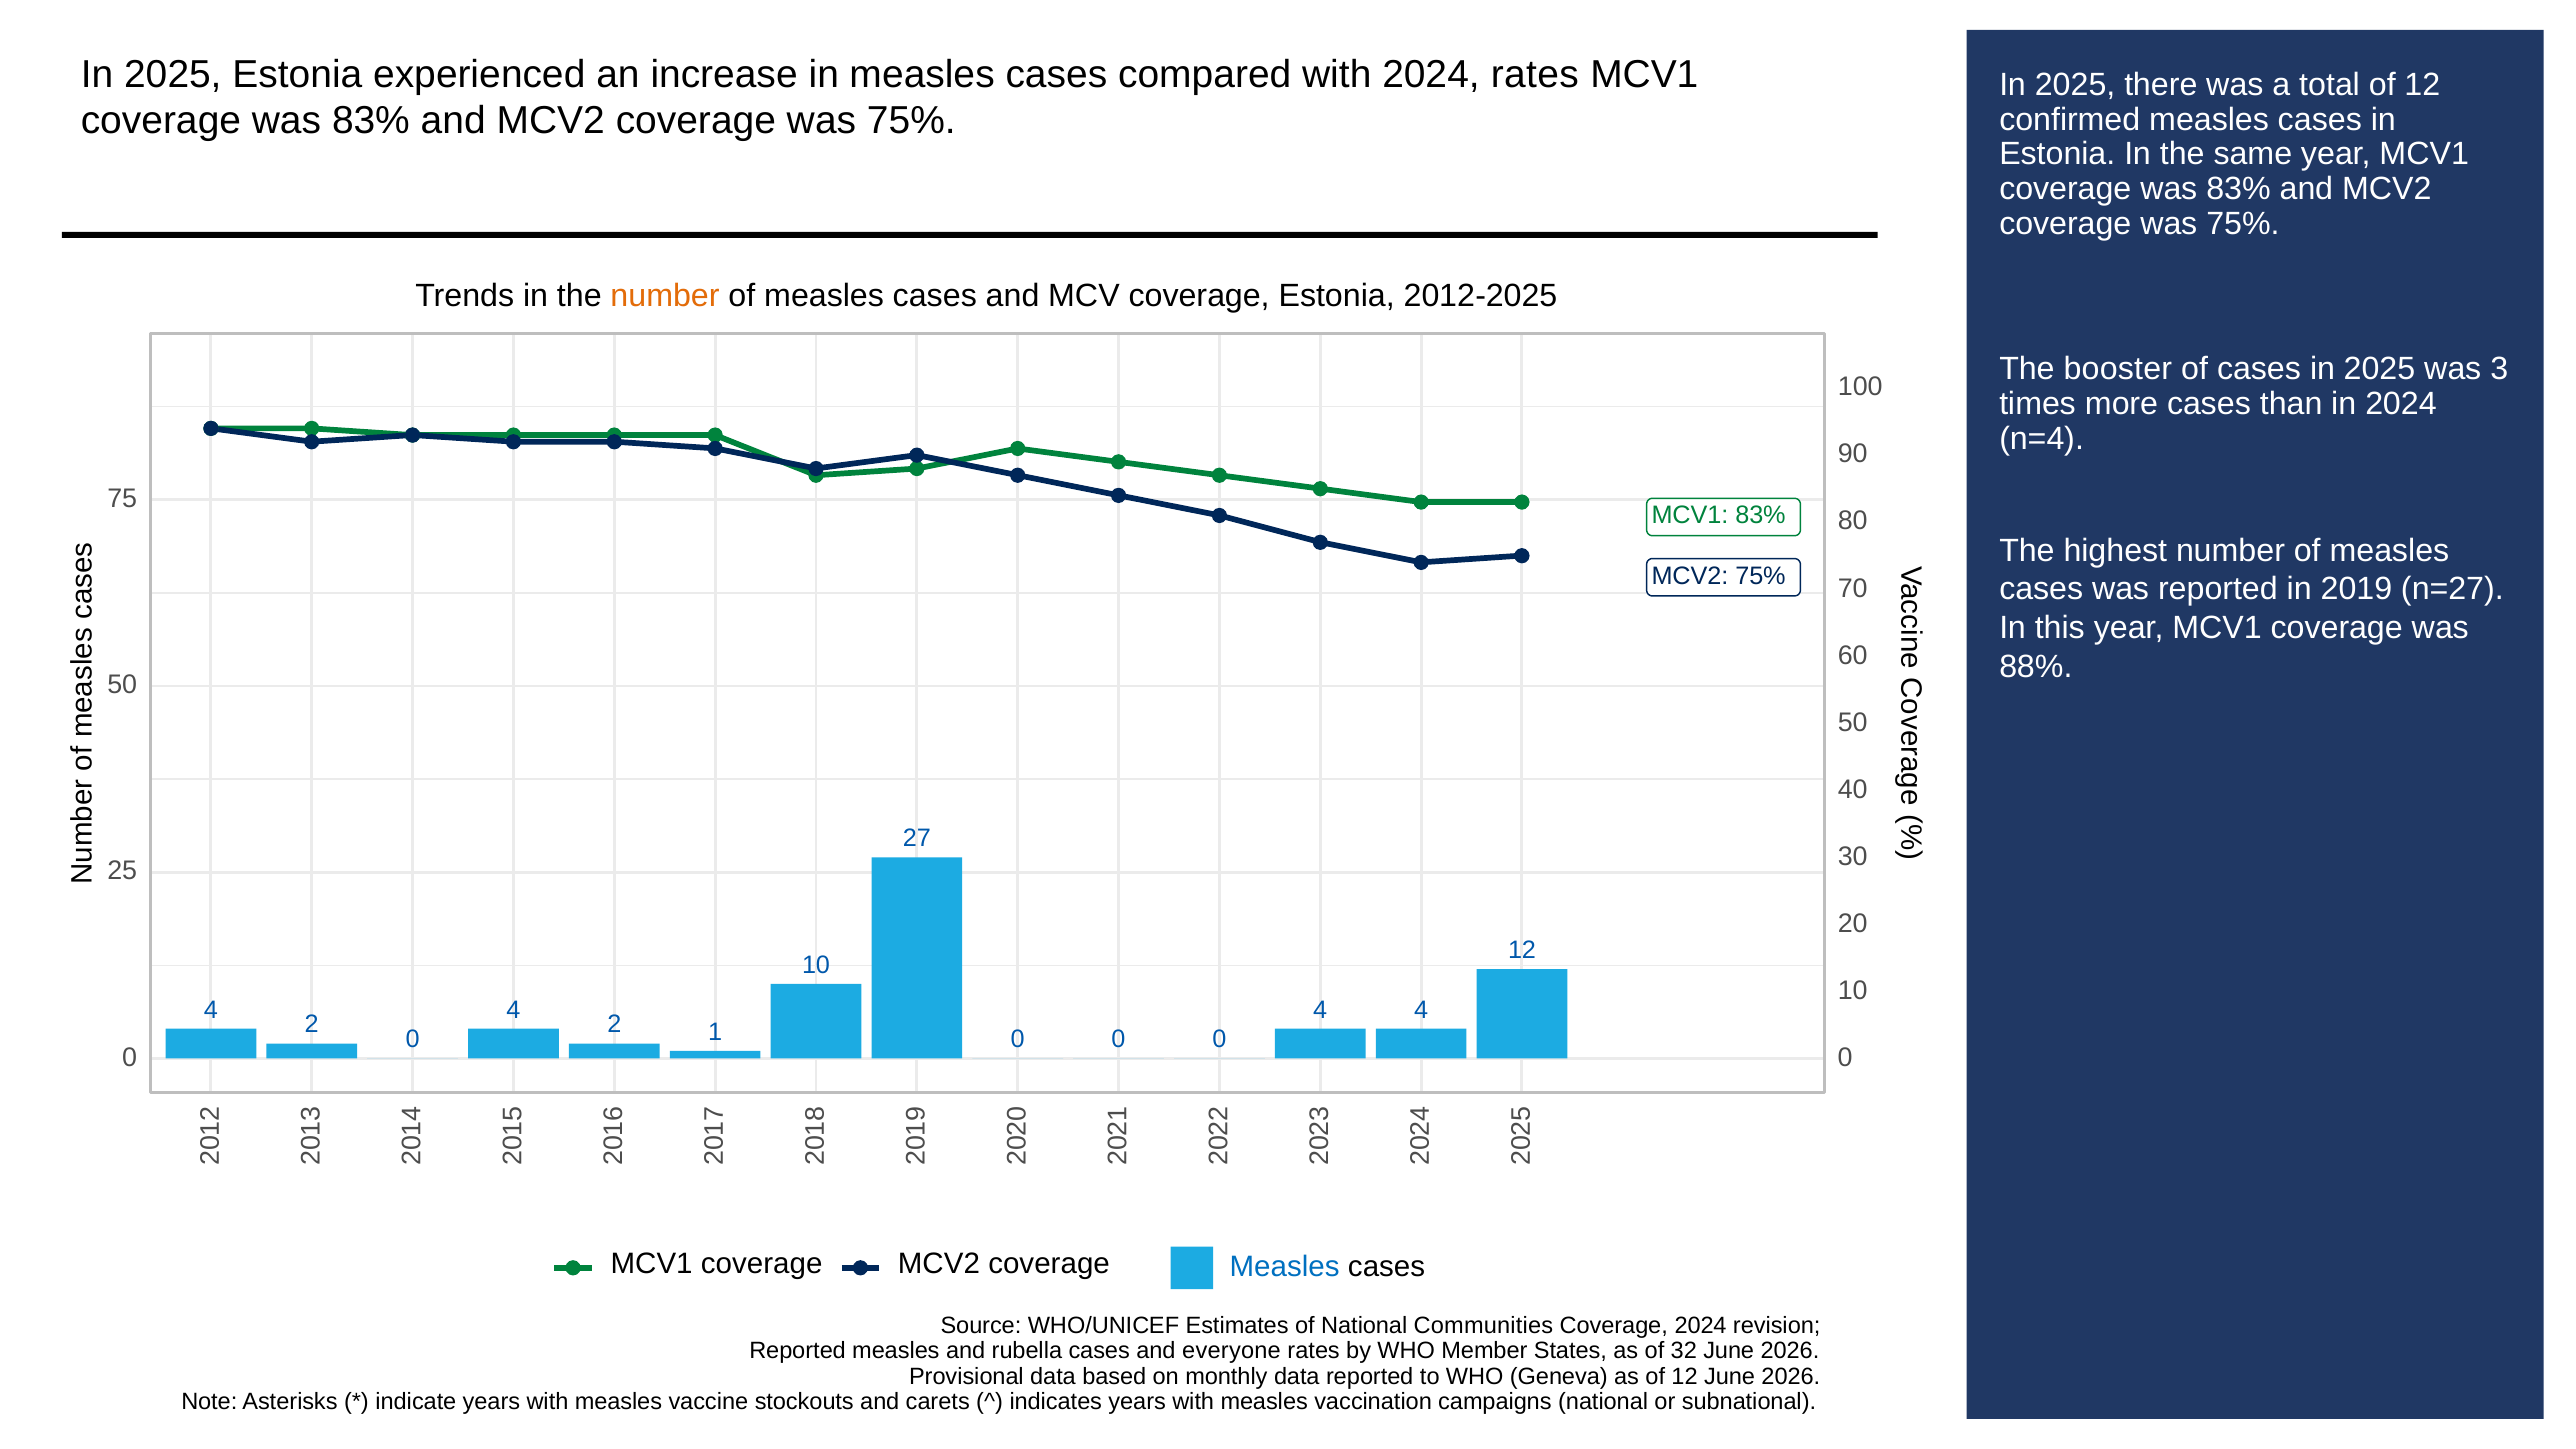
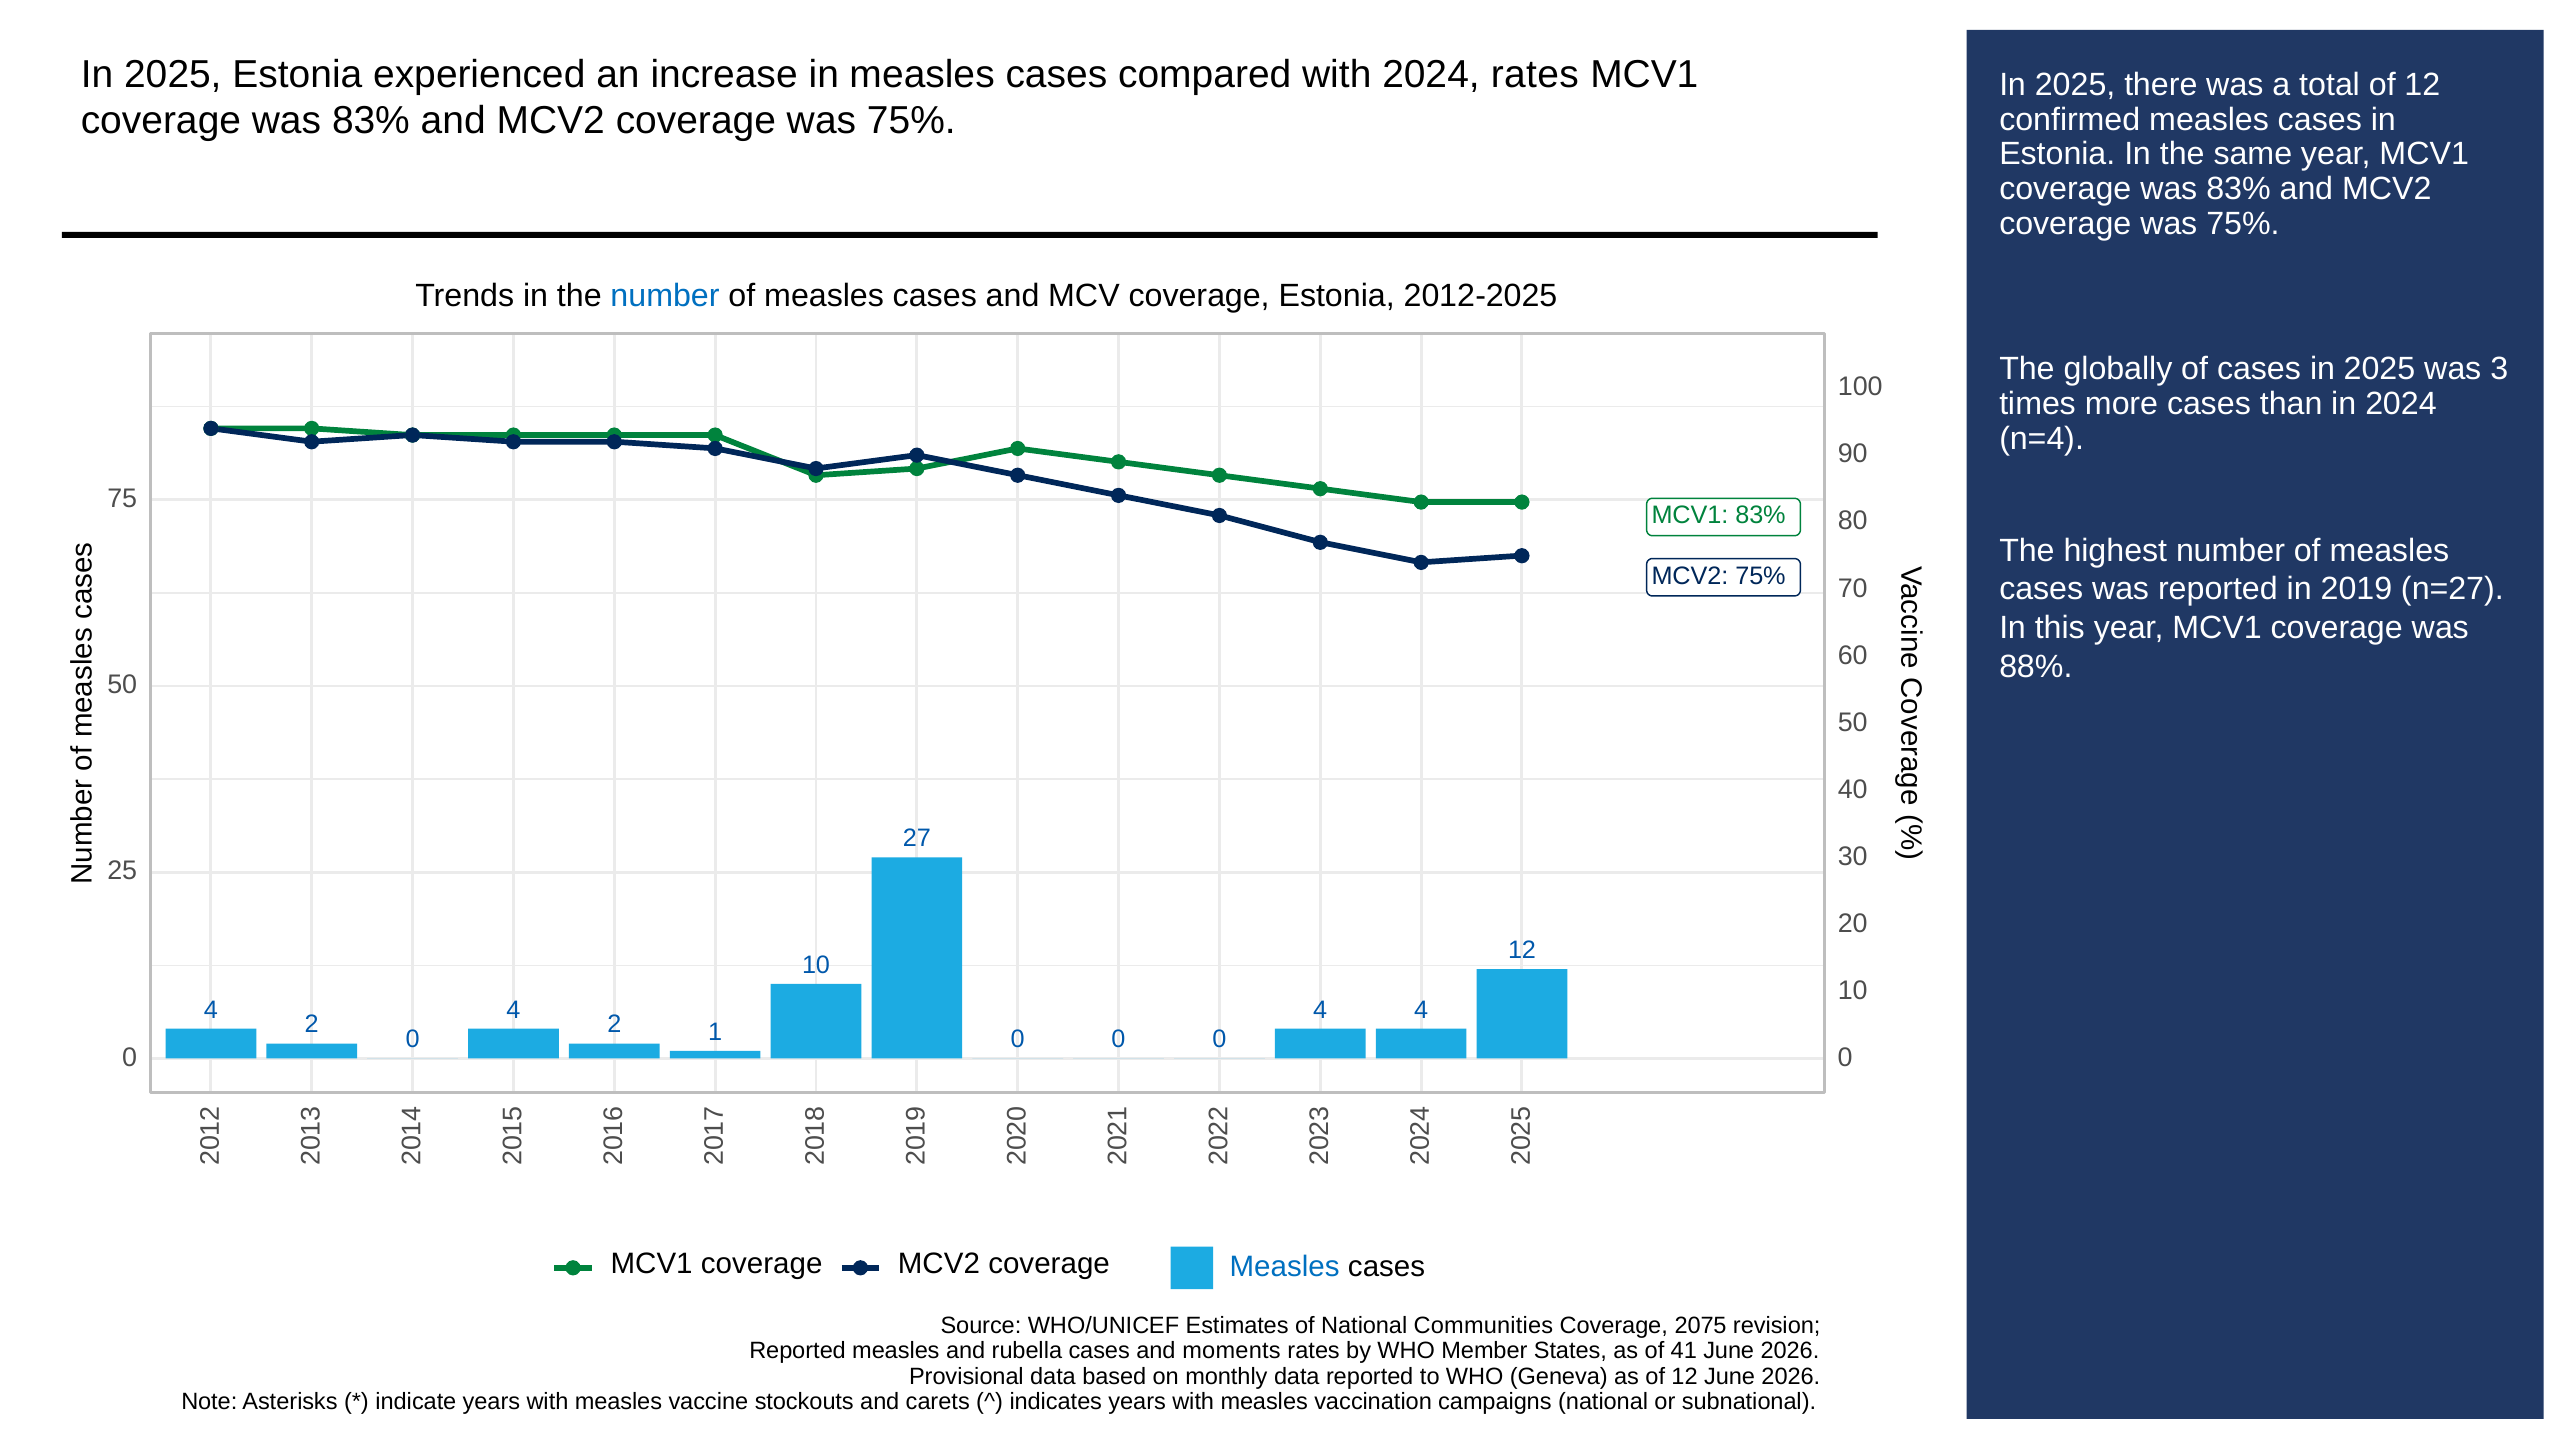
number at (665, 296) colour: orange -> blue
booster: booster -> globally
Coverage 2024: 2024 -> 2075
everyone: everyone -> moments
32: 32 -> 41
